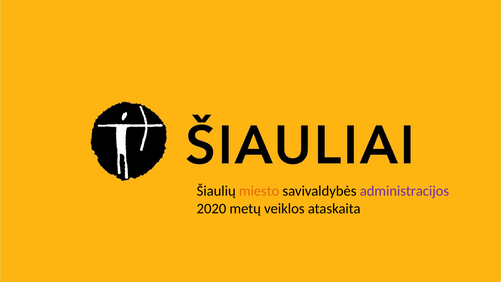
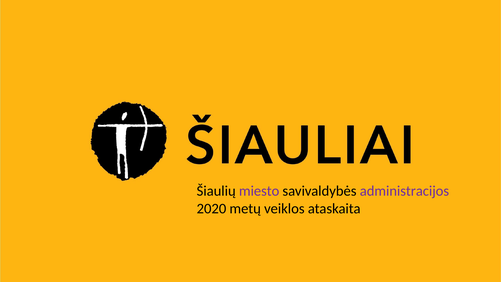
miesto colour: orange -> purple
